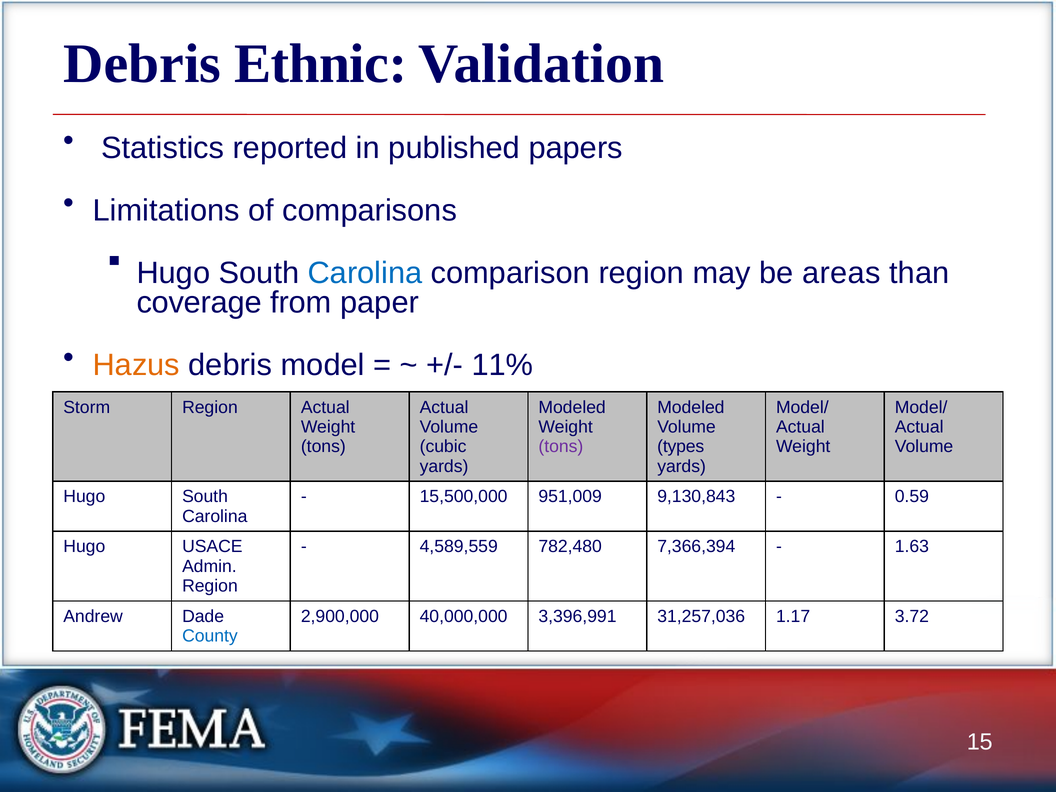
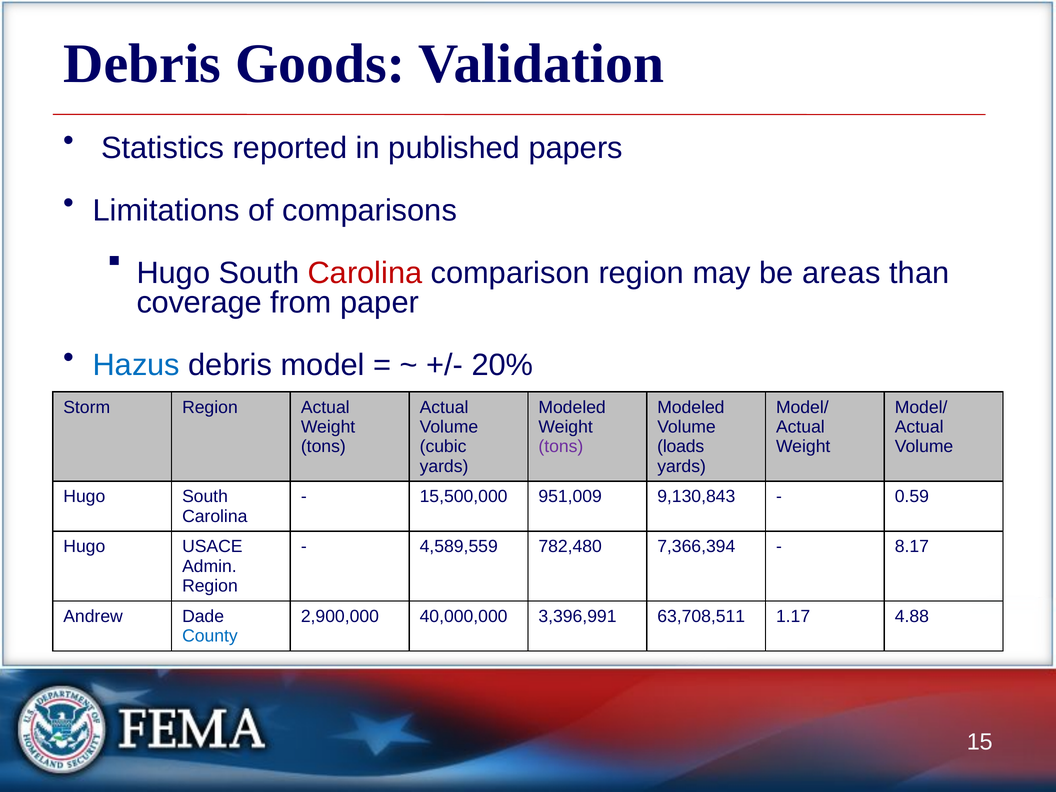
Ethnic: Ethnic -> Goods
Carolina at (365, 273) colour: blue -> red
Hazus colour: orange -> blue
11%: 11% -> 20%
types: types -> loads
1.63: 1.63 -> 8.17
31,257,036: 31,257,036 -> 63,708,511
3.72: 3.72 -> 4.88
